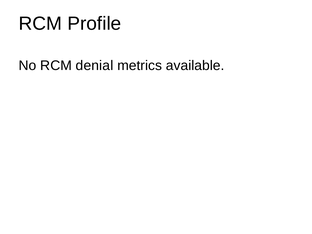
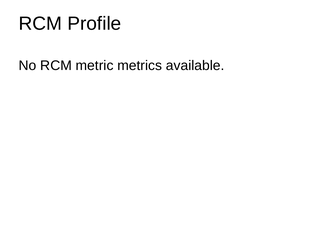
denial: denial -> metric
